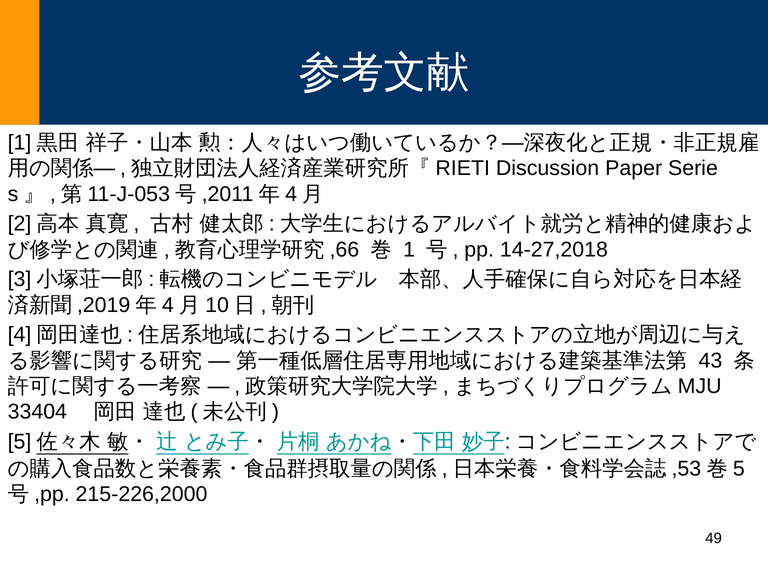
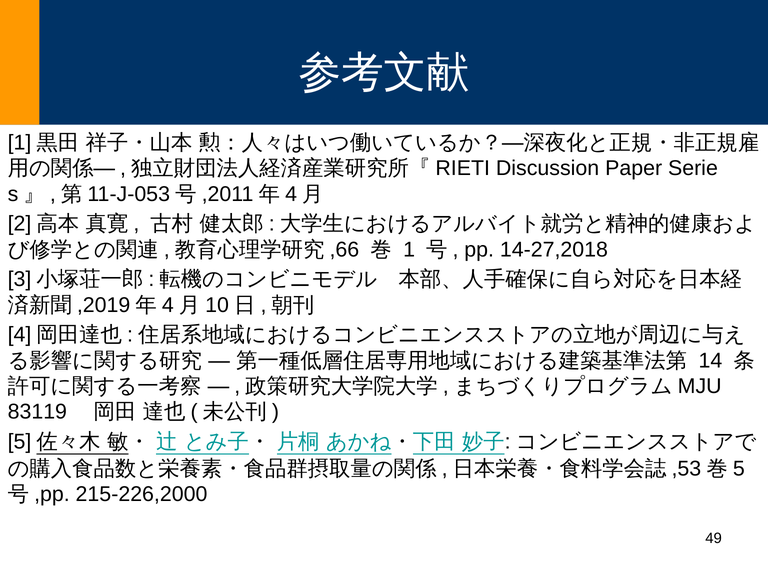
43: 43 -> 14
33404: 33404 -> 83119
